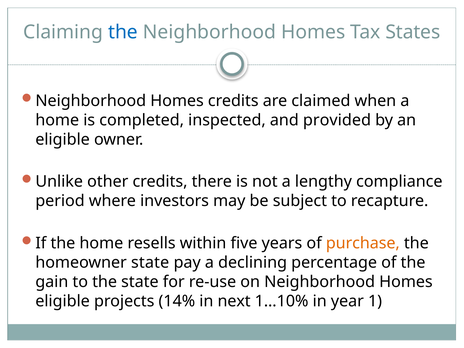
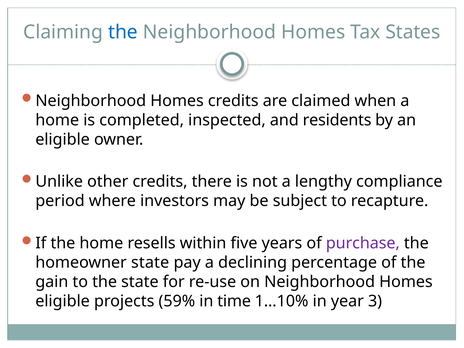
provided: provided -> residents
purchase colour: orange -> purple
14%: 14% -> 59%
next: next -> time
1: 1 -> 3
